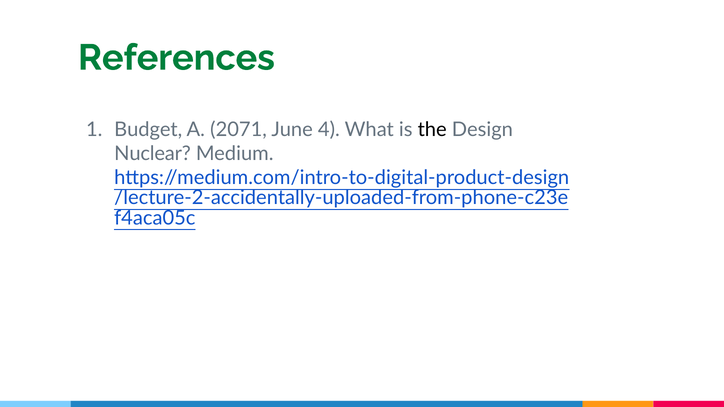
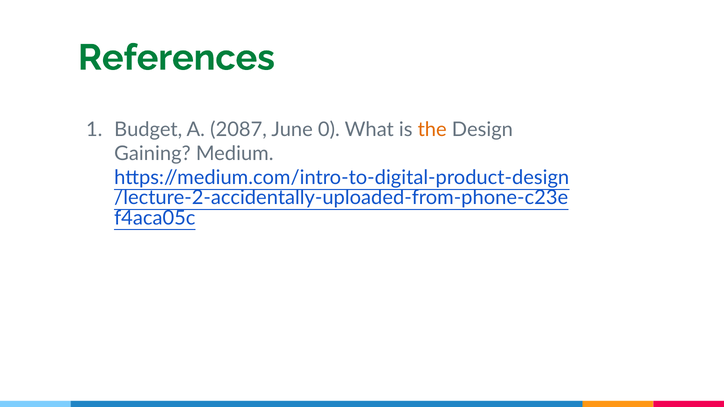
2071: 2071 -> 2087
4: 4 -> 0
the colour: black -> orange
Nuclear: Nuclear -> Gaining
